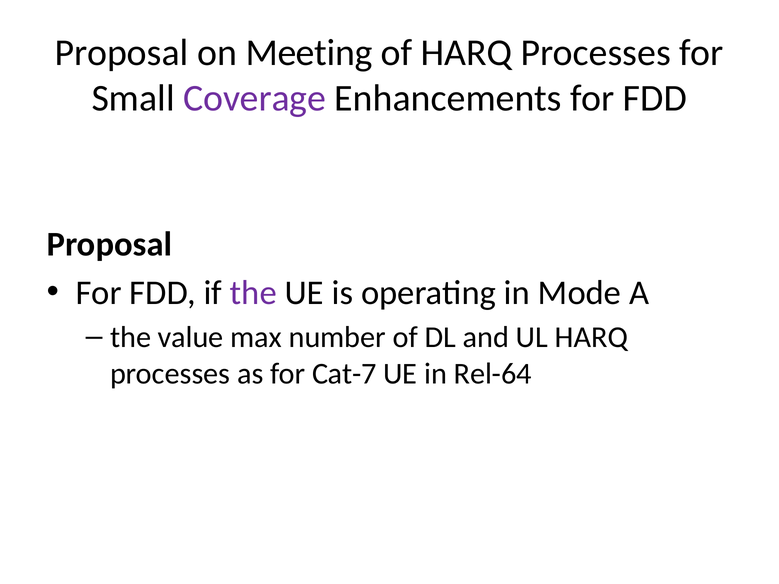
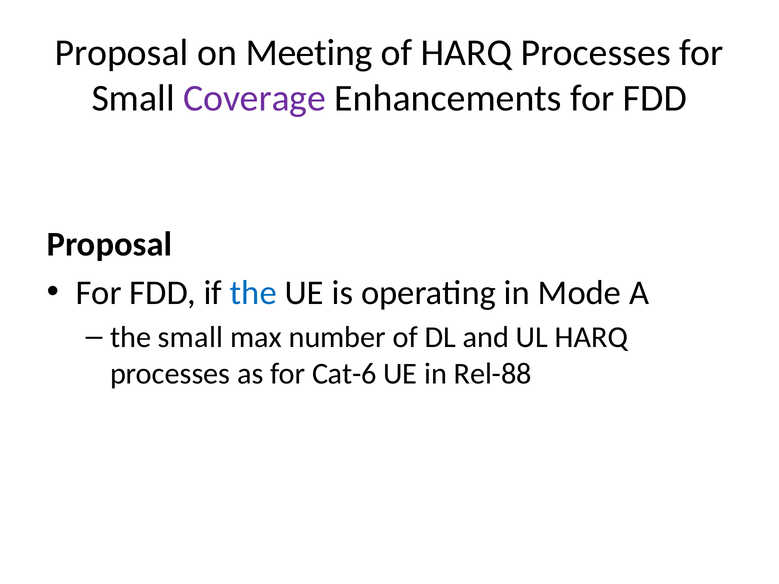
the at (253, 293) colour: purple -> blue
the value: value -> small
Cat-7: Cat-7 -> Cat-6
Rel-64: Rel-64 -> Rel-88
